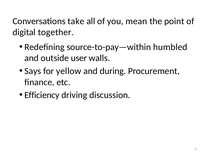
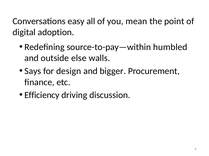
take: take -> easy
together: together -> adoption
user: user -> else
yellow: yellow -> design
during: during -> bigger
